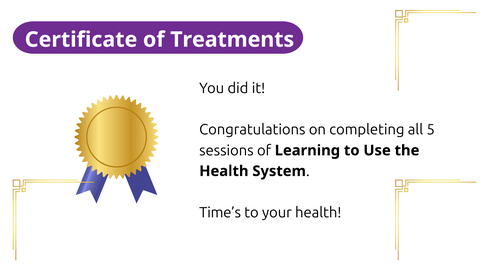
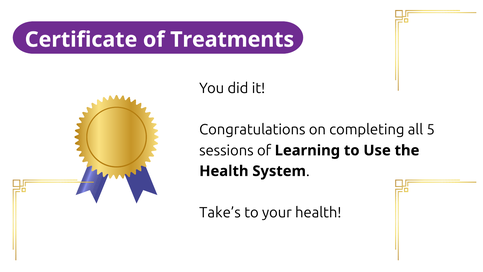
Time’s: Time’s -> Take’s
